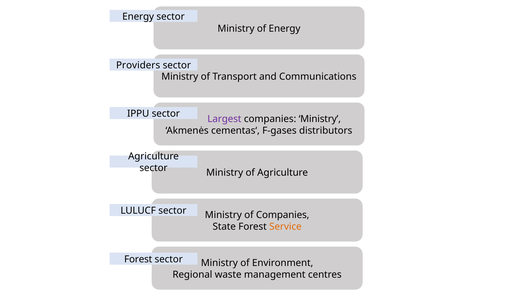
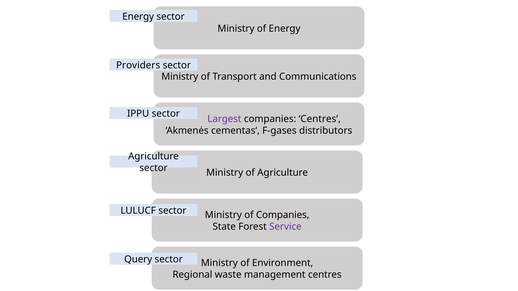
companies Ministry: Ministry -> Centres
Service colour: orange -> purple
Forest at (138, 260): Forest -> Query
